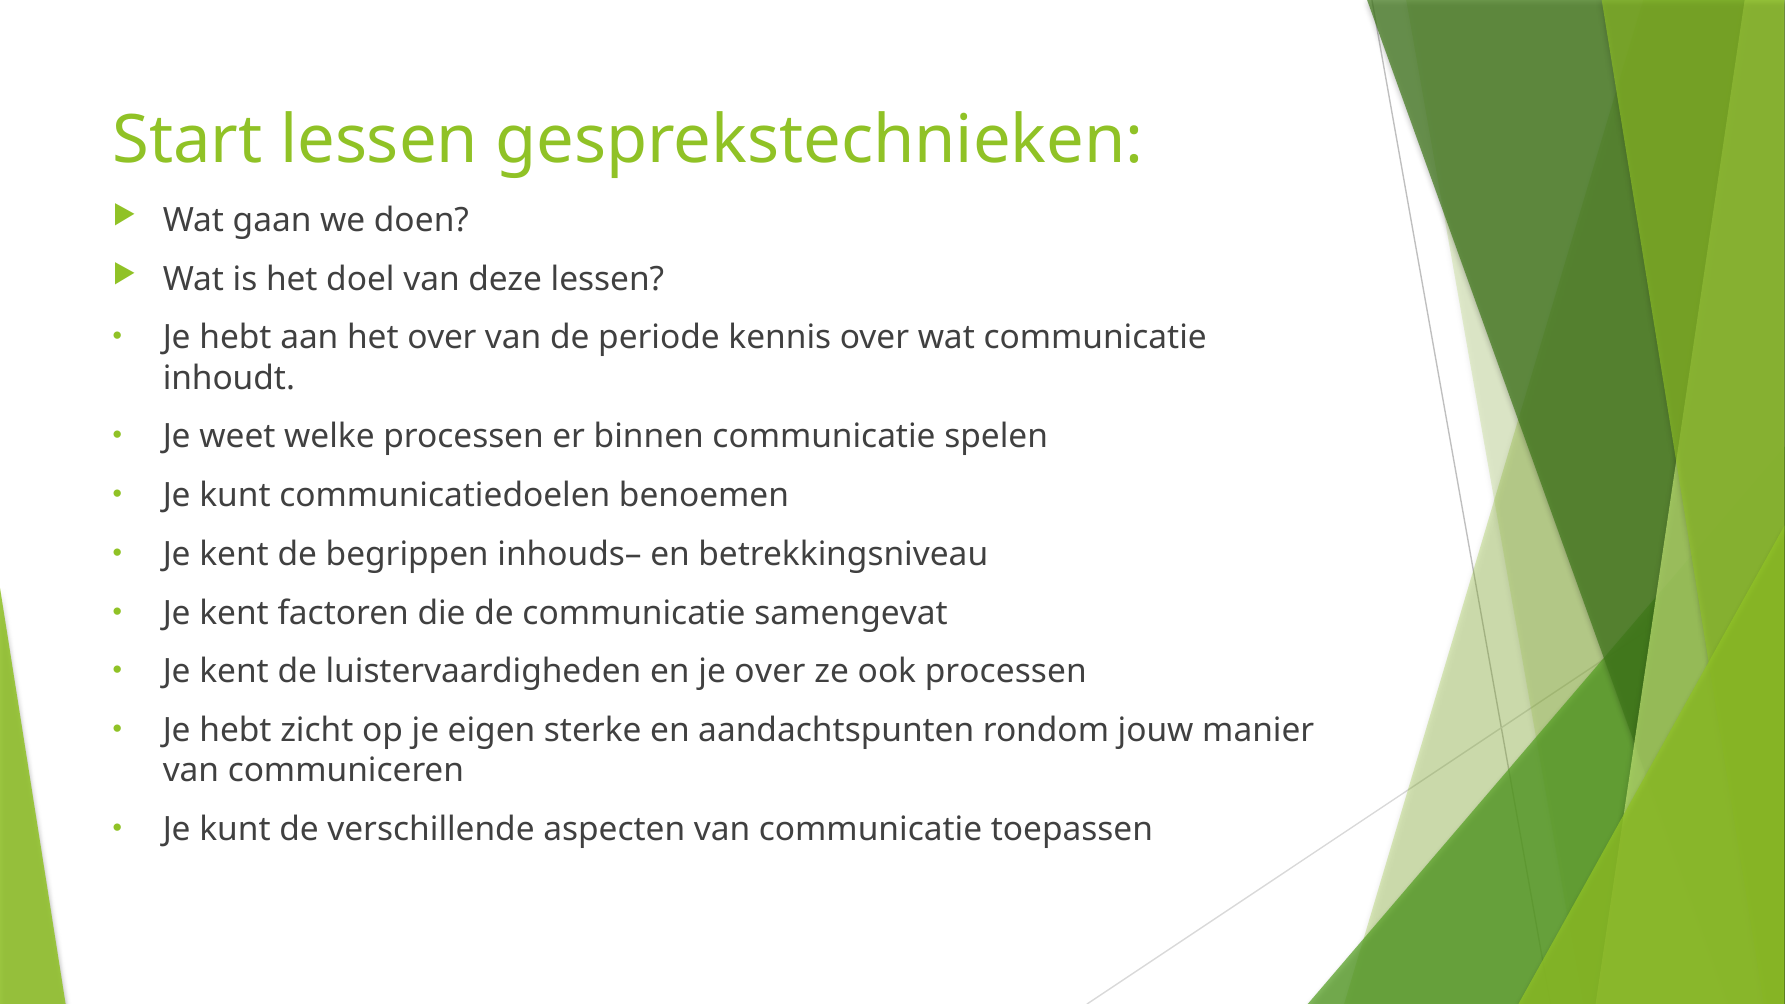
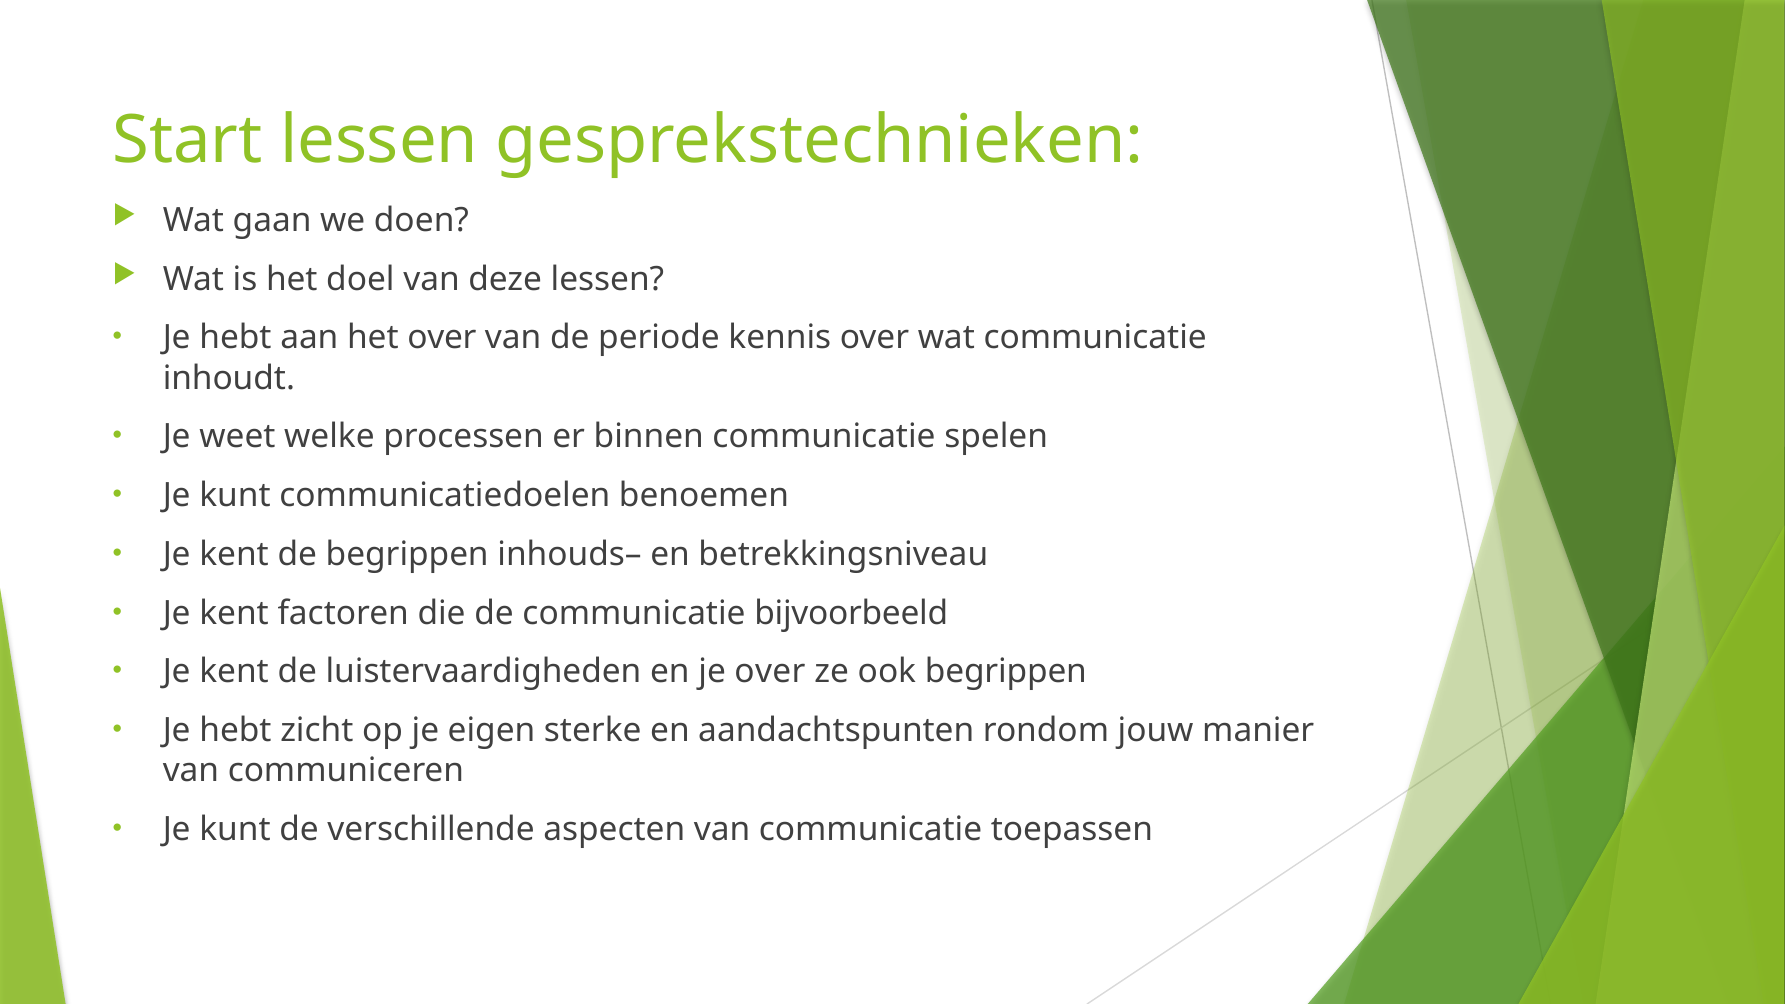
samengevat: samengevat -> bijvoorbeeld
ook processen: processen -> begrippen
